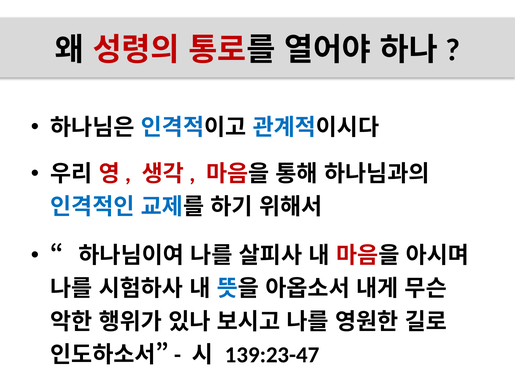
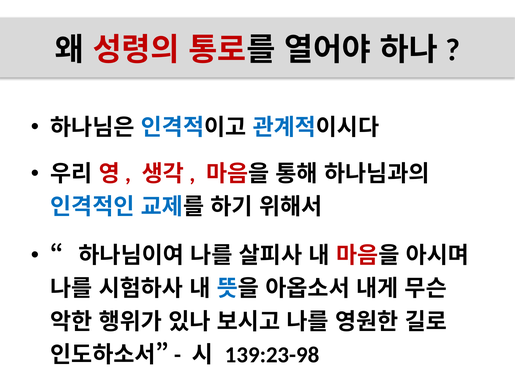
139:23-47: 139:23-47 -> 139:23-98
